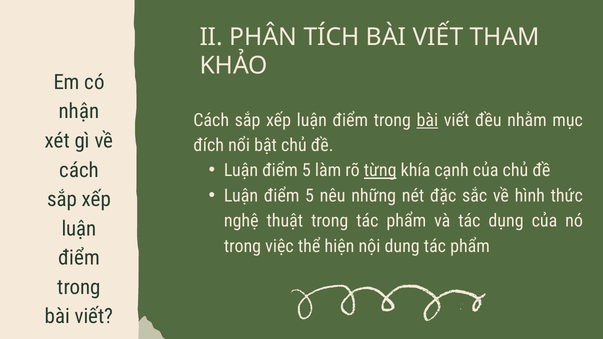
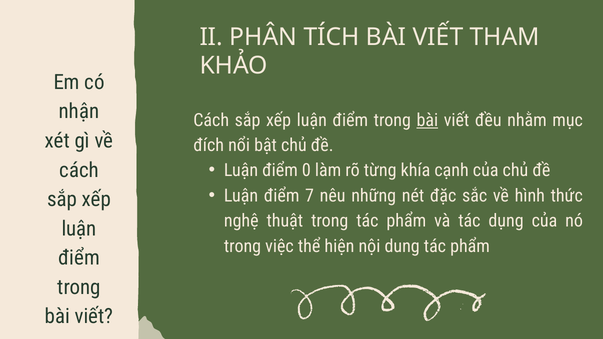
5 at (306, 171): 5 -> 0
từng underline: present -> none
5 at (310, 196): 5 -> 7
